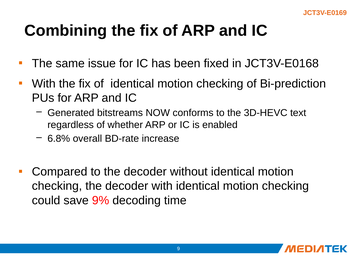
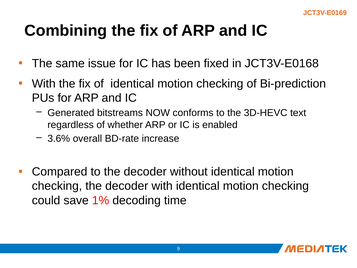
6.8%: 6.8% -> 3.6%
9%: 9% -> 1%
